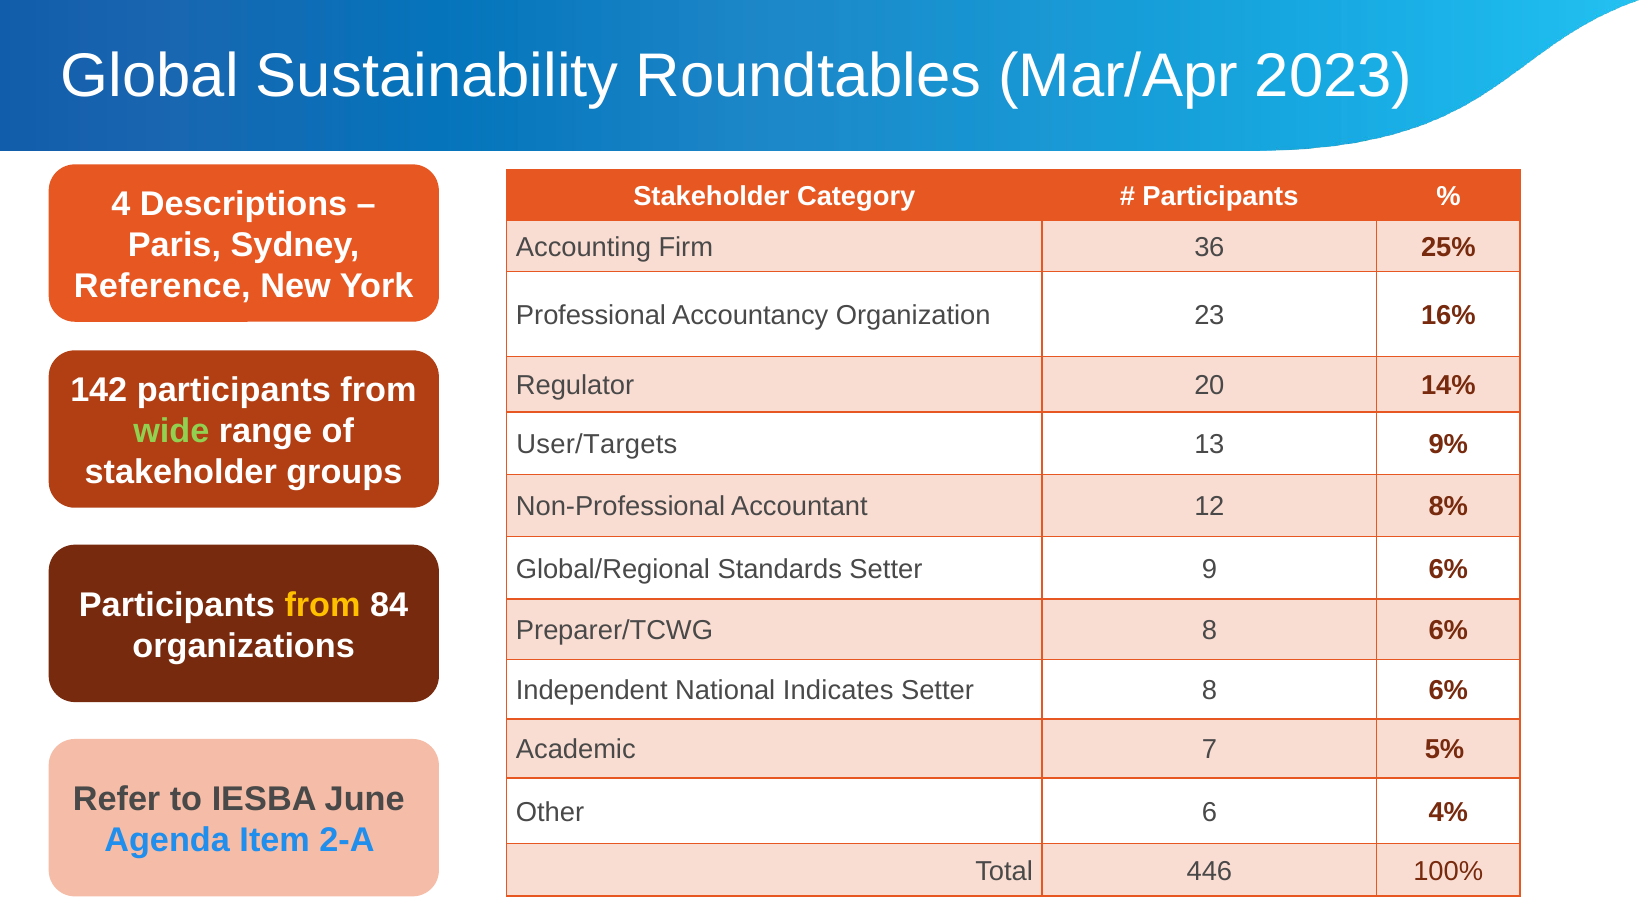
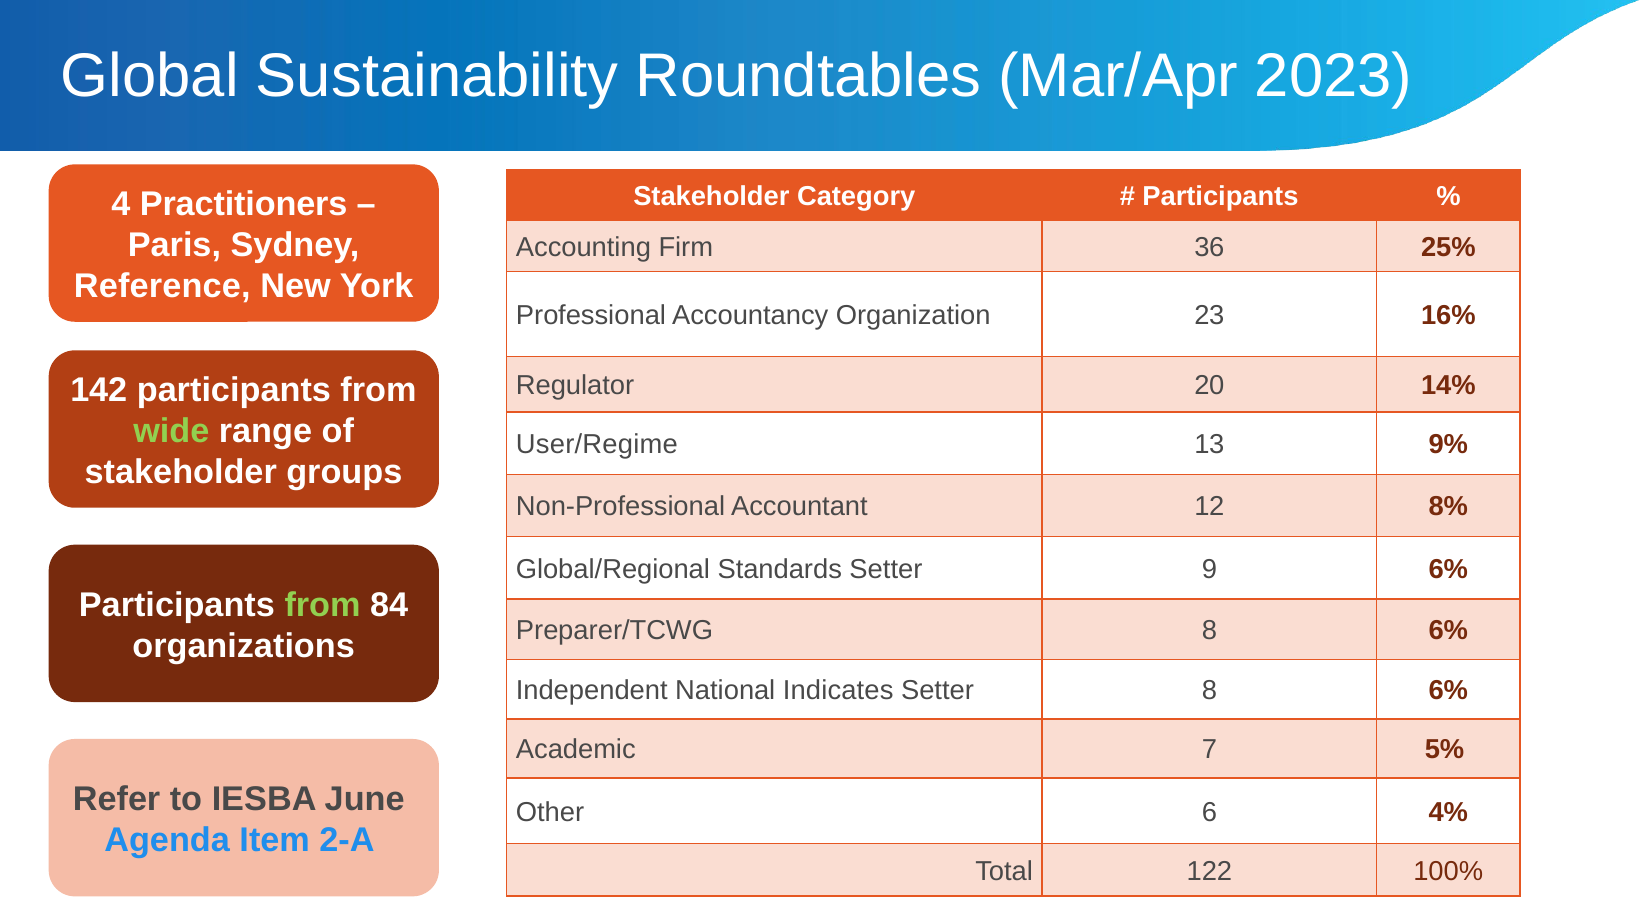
Descriptions: Descriptions -> Practitioners
User/Targets: User/Targets -> User/Regime
from at (323, 605) colour: yellow -> light green
446: 446 -> 122
